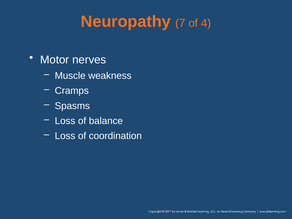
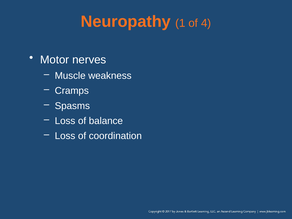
7: 7 -> 1
